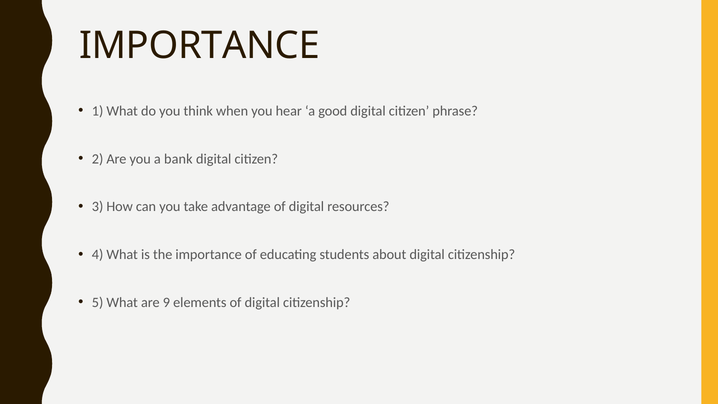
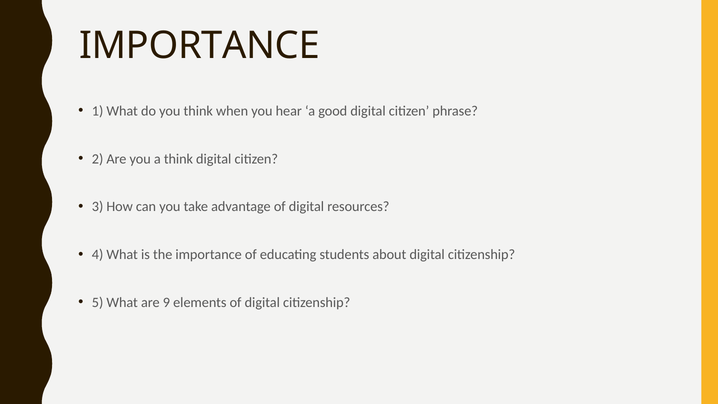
a bank: bank -> think
